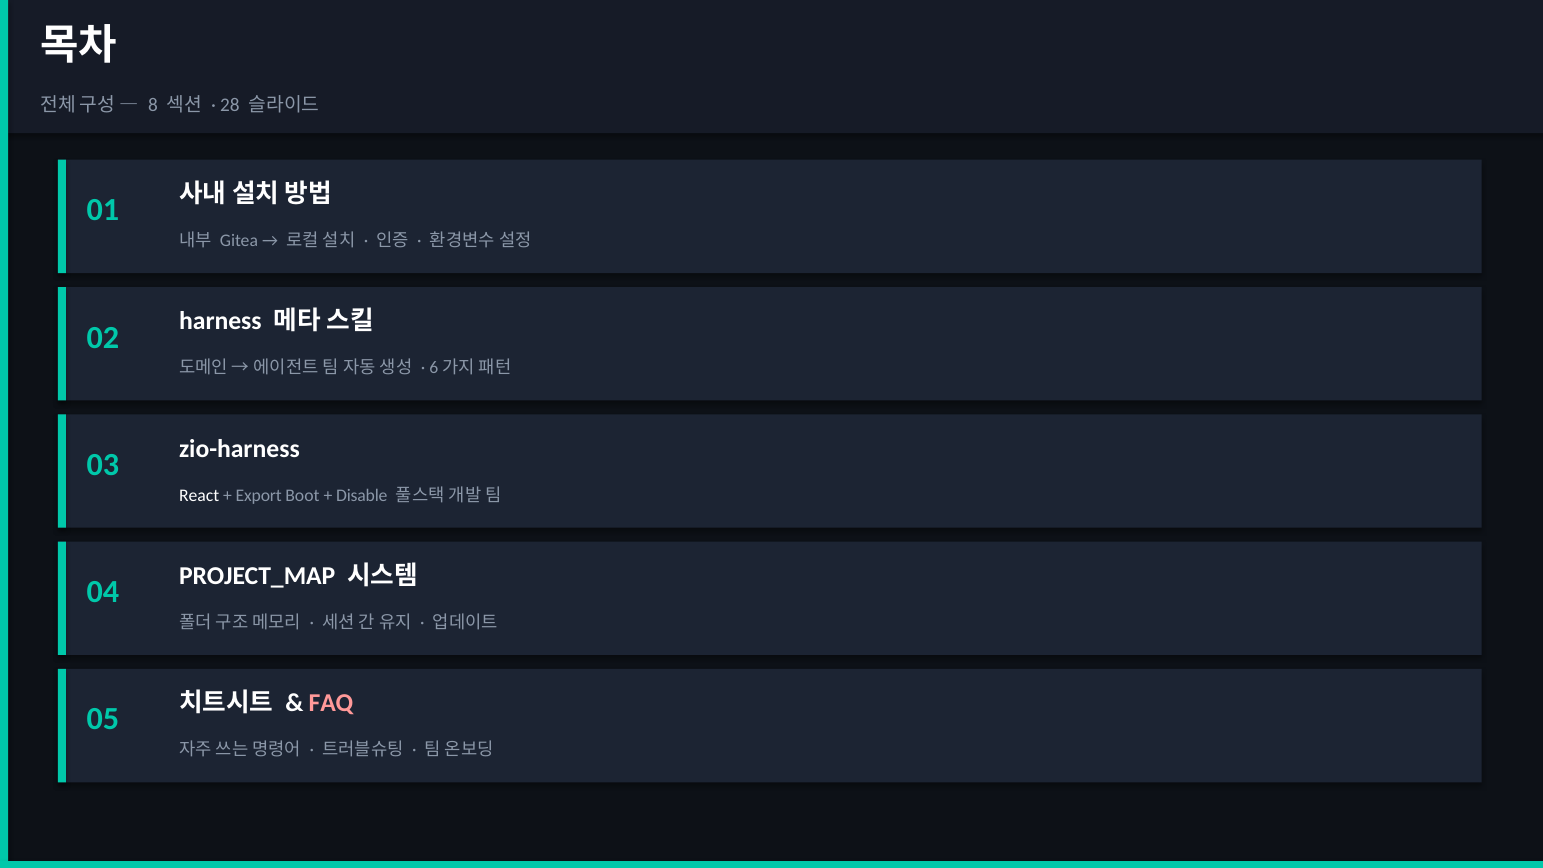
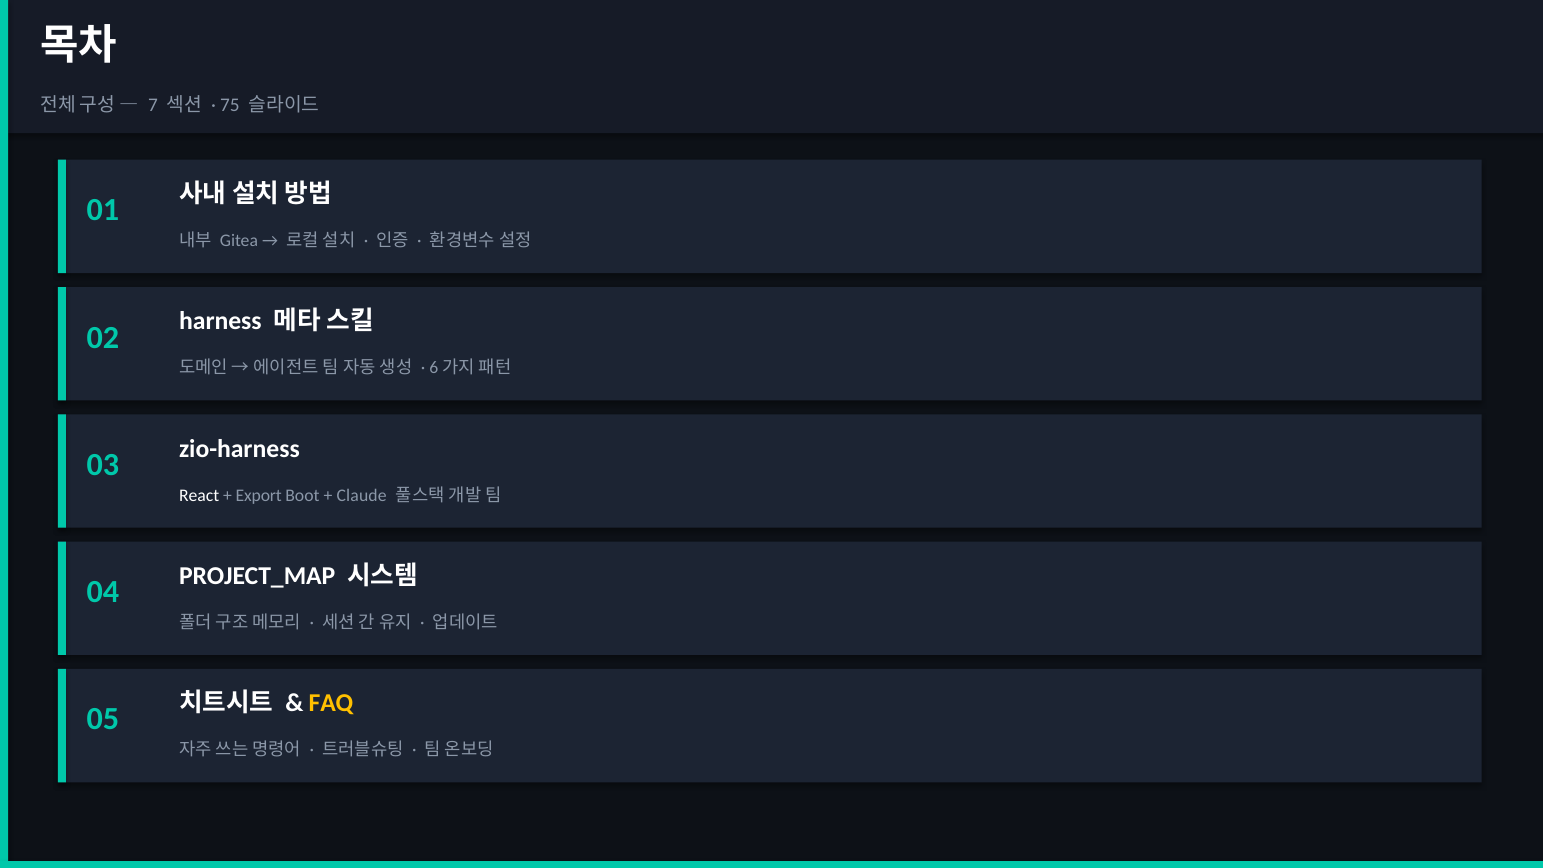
8: 8 -> 7
28: 28 -> 75
Disable: Disable -> Claude
FAQ colour: pink -> yellow
